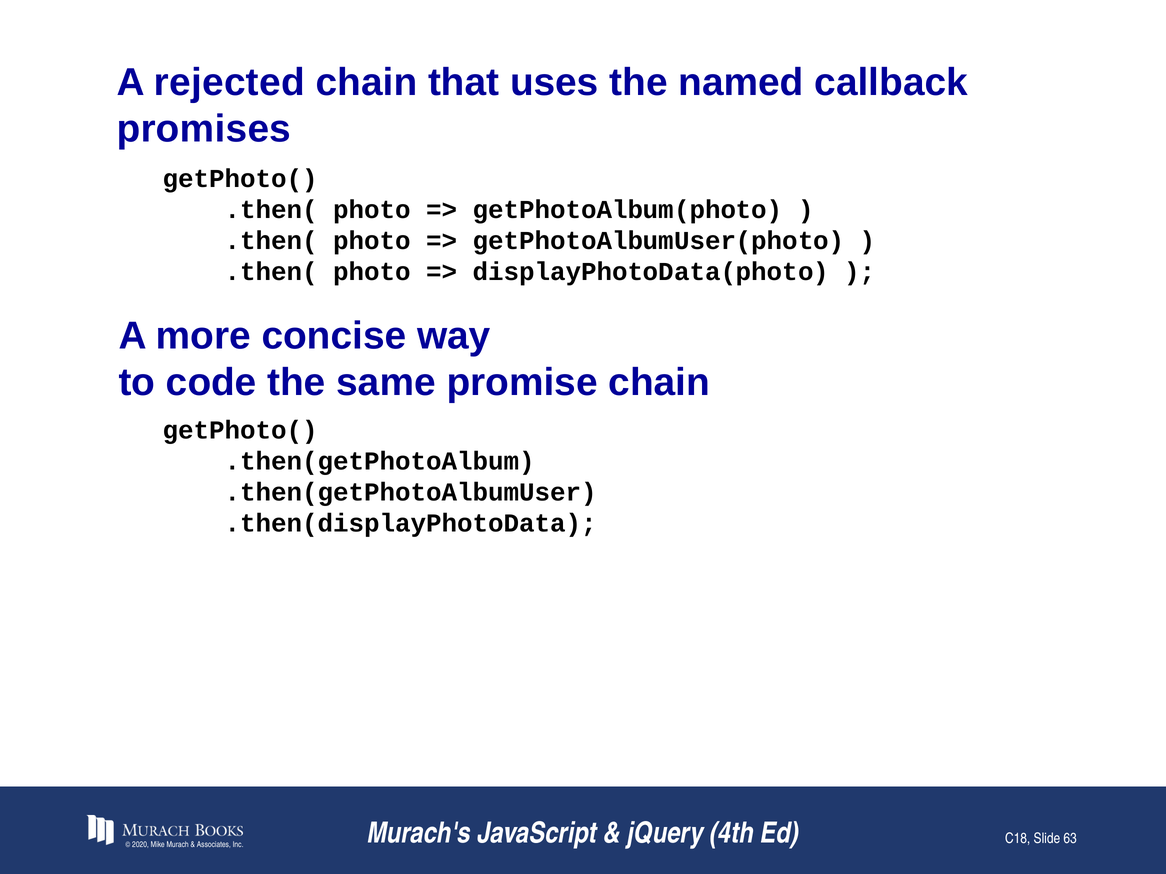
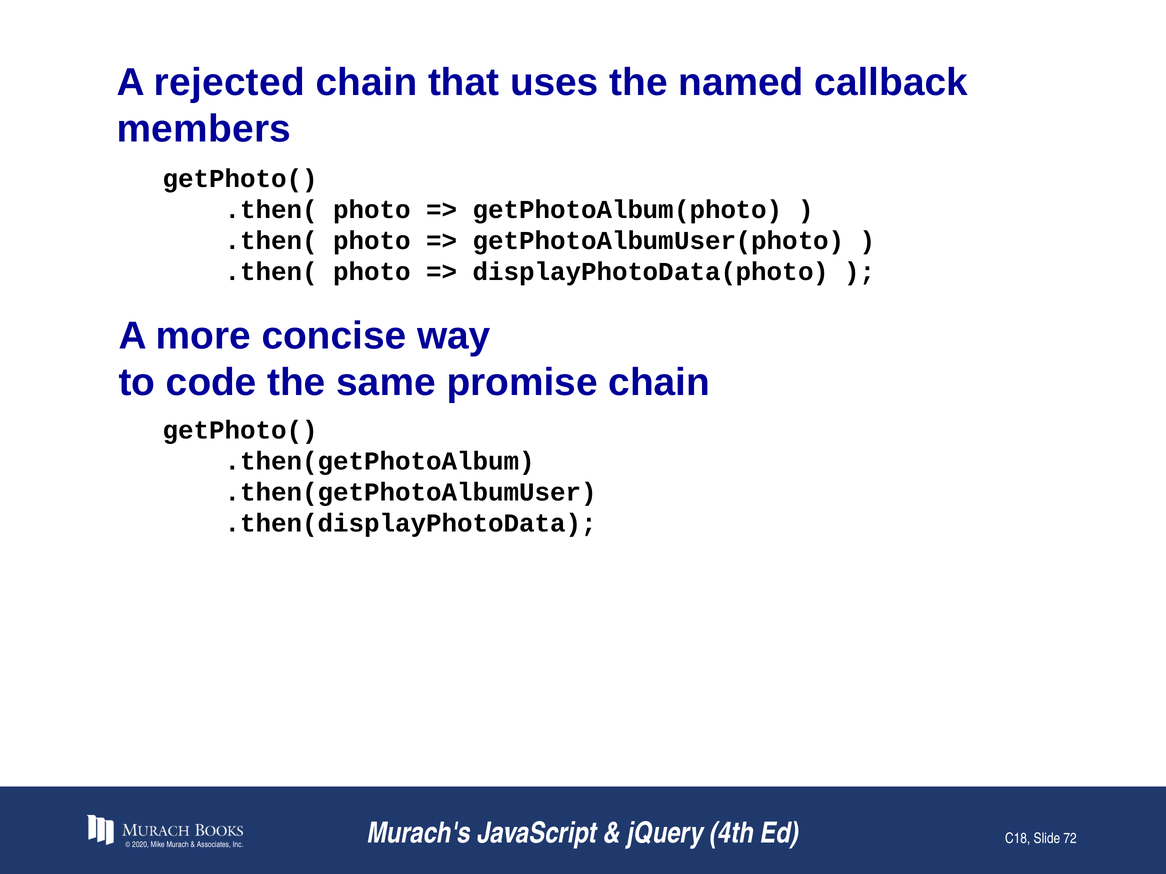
promises: promises -> members
63: 63 -> 72
